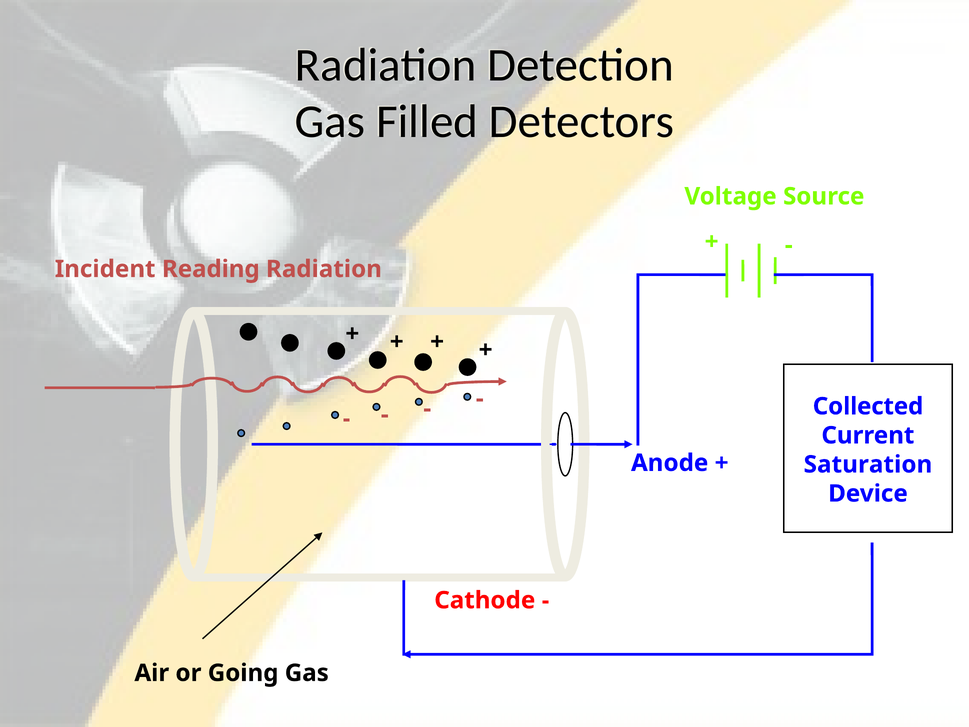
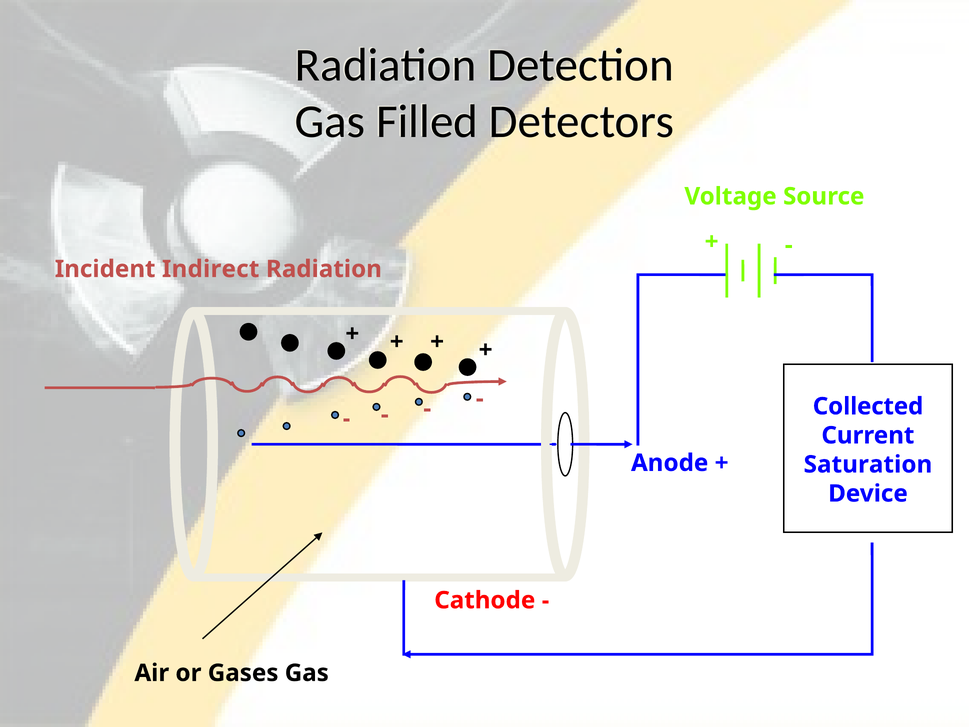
Reading: Reading -> Indirect
Going: Going -> Gases
